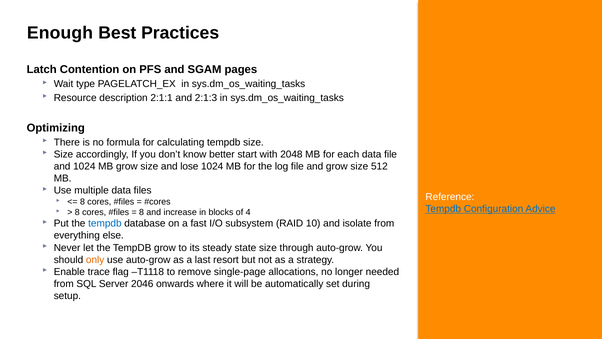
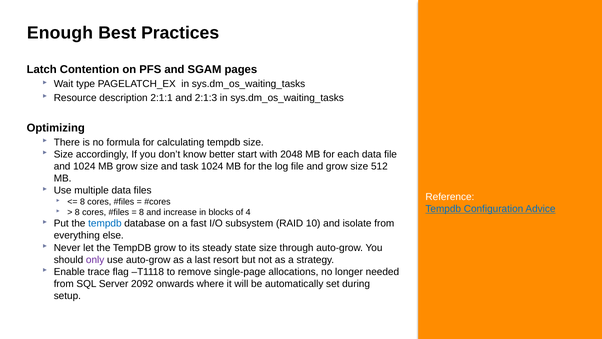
lose: lose -> task
only colour: orange -> purple
2046: 2046 -> 2092
